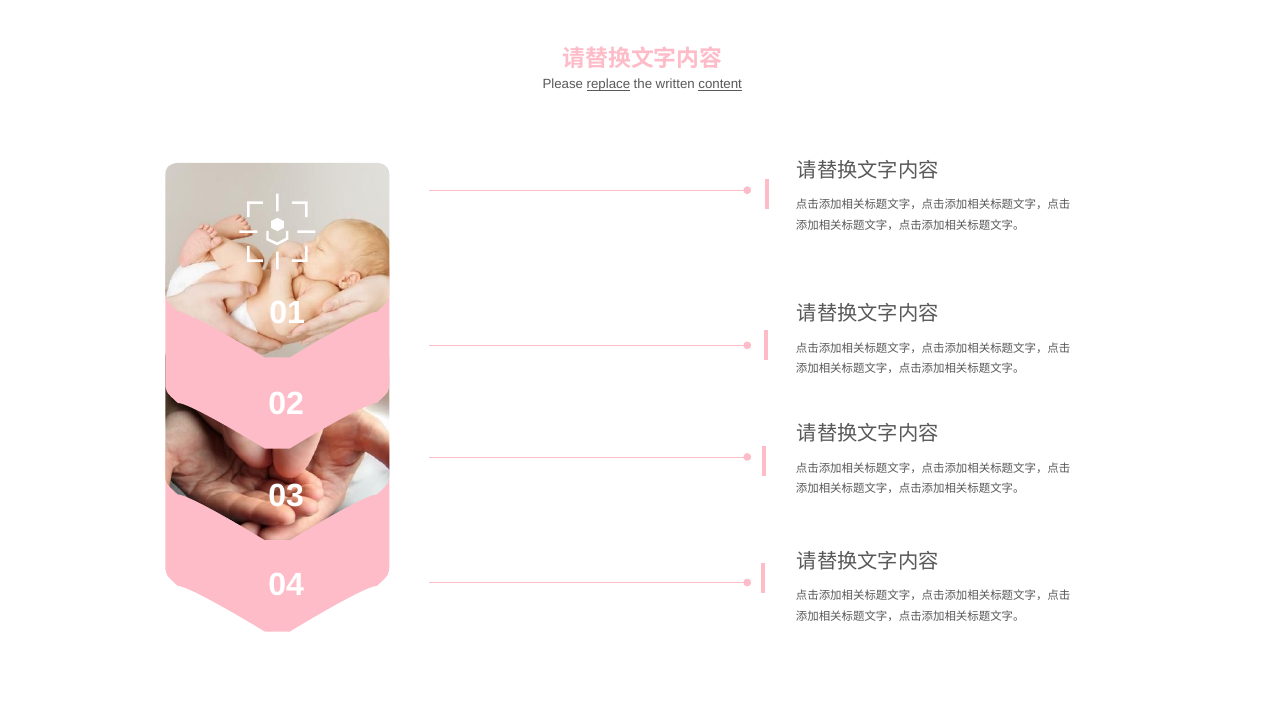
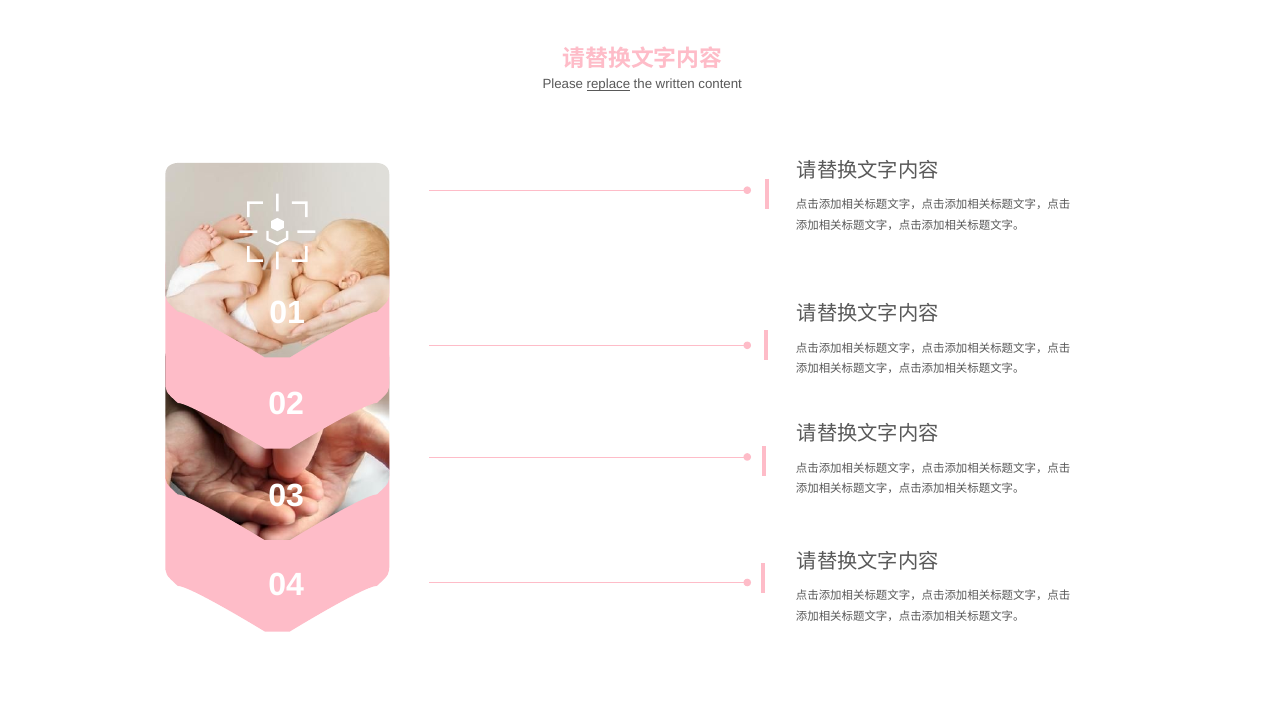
content underline: present -> none
